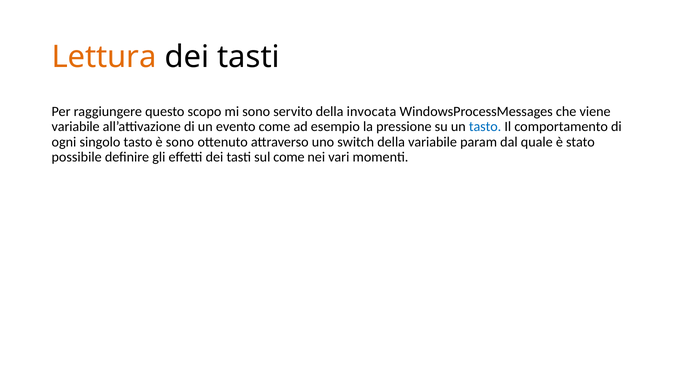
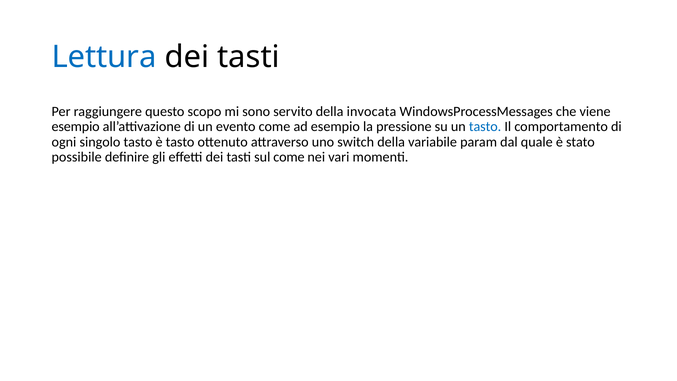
Lettura colour: orange -> blue
variabile at (76, 127): variabile -> esempio
è sono: sono -> tasto
